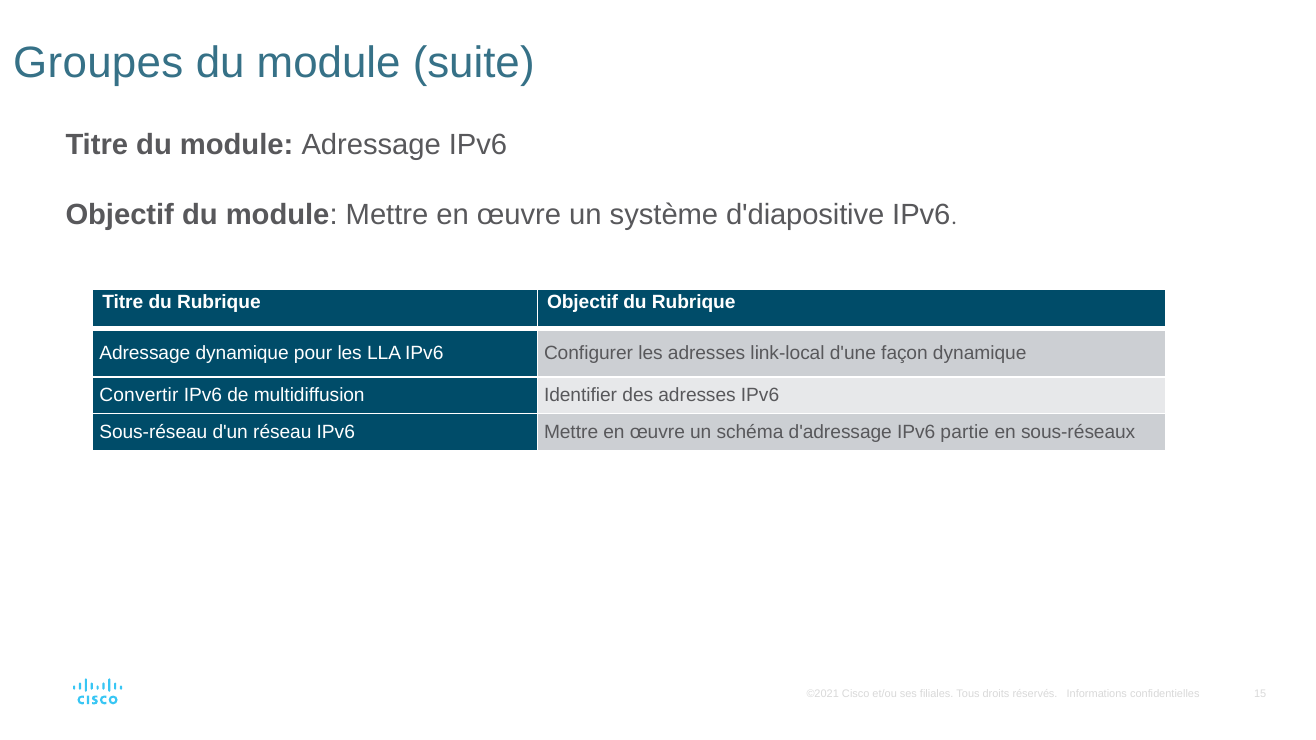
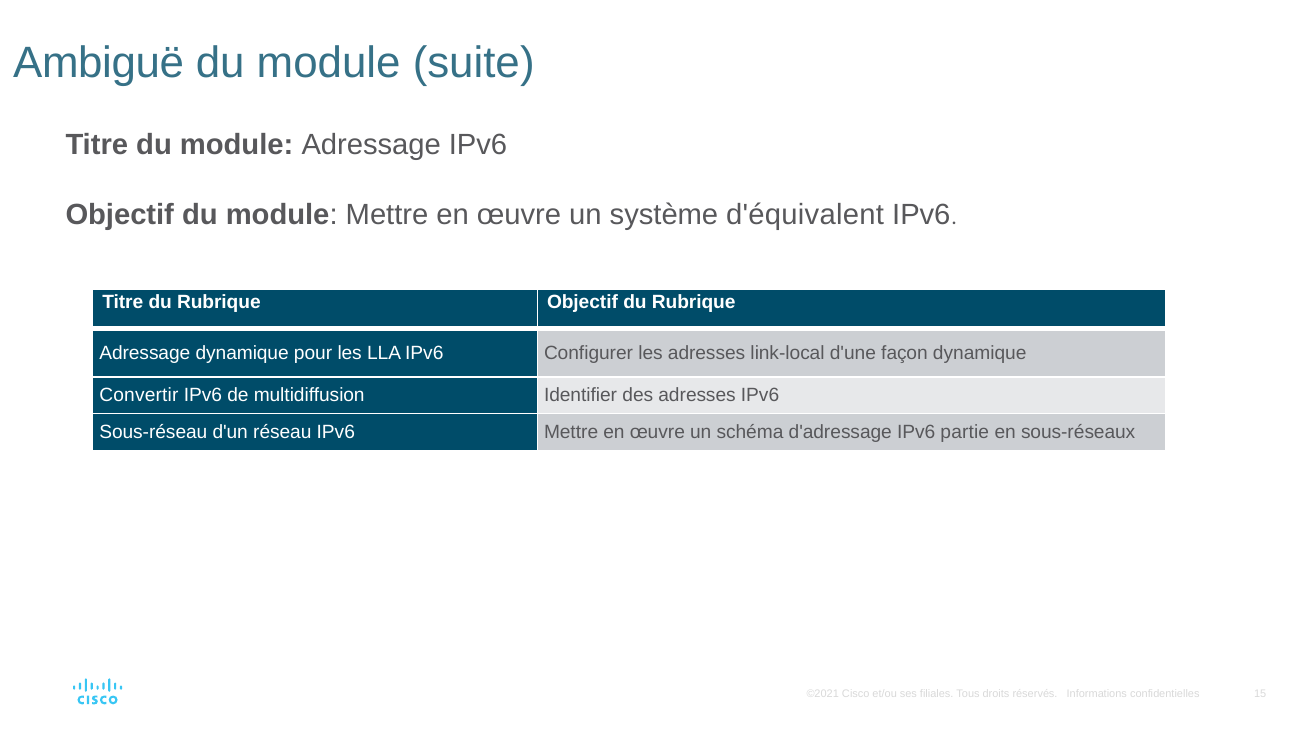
Groupes: Groupes -> Ambiguë
d'diapositive: d'diapositive -> d'équivalent
